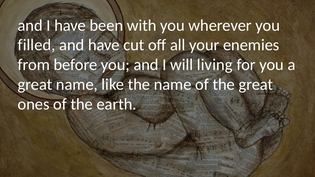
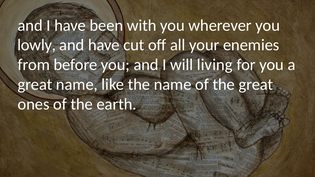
filled: filled -> lowly
